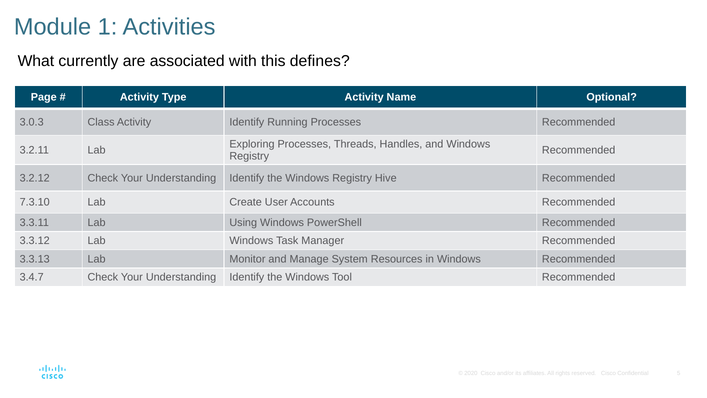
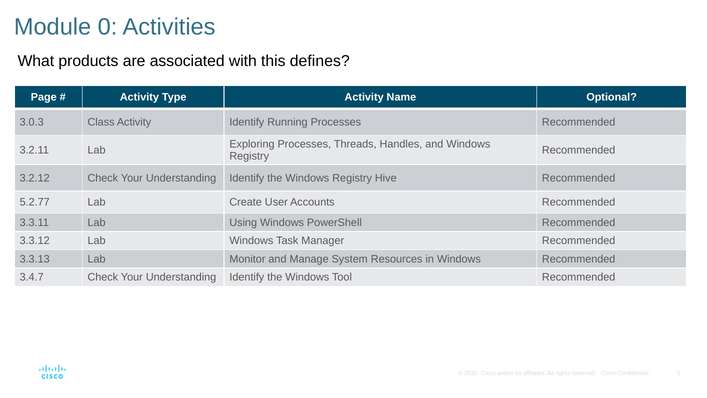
1: 1 -> 0
currently: currently -> products
7.3.10: 7.3.10 -> 5.2.77
